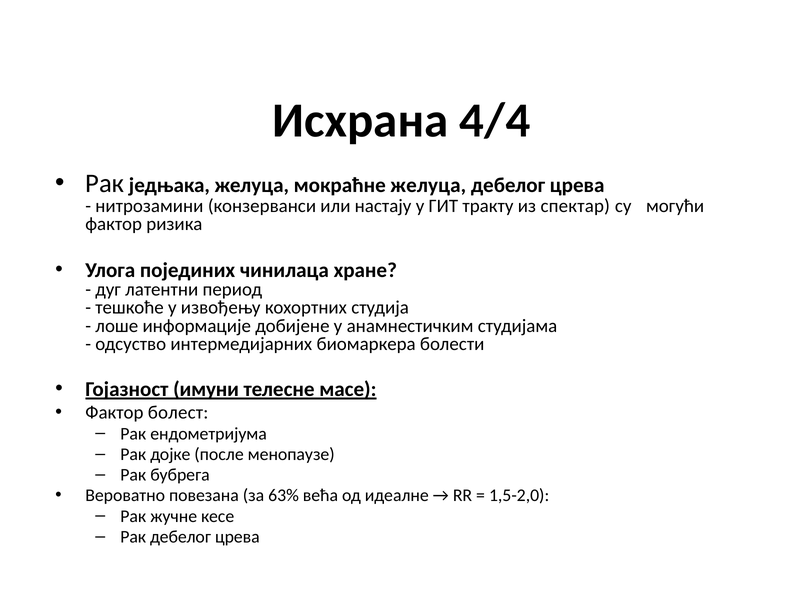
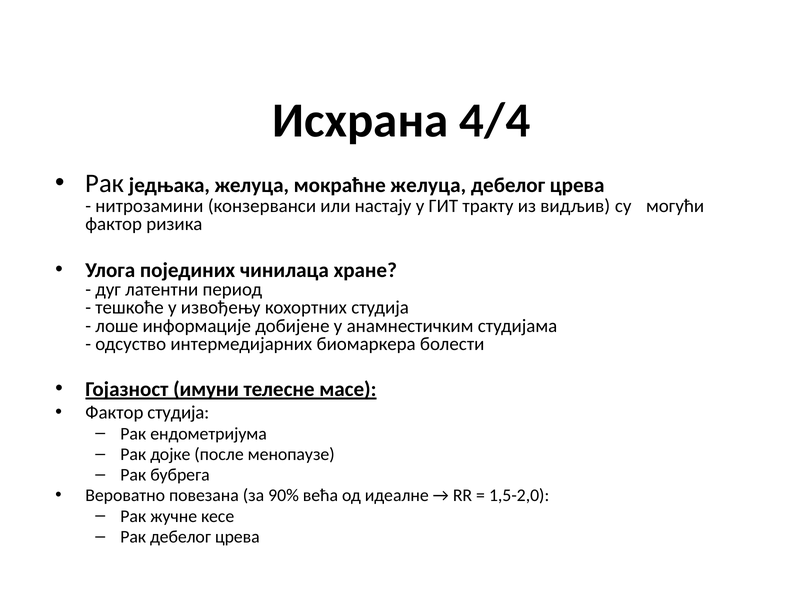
спектар: спектар -> видљив
Фактор болест: болест -> студија
63%: 63% -> 90%
